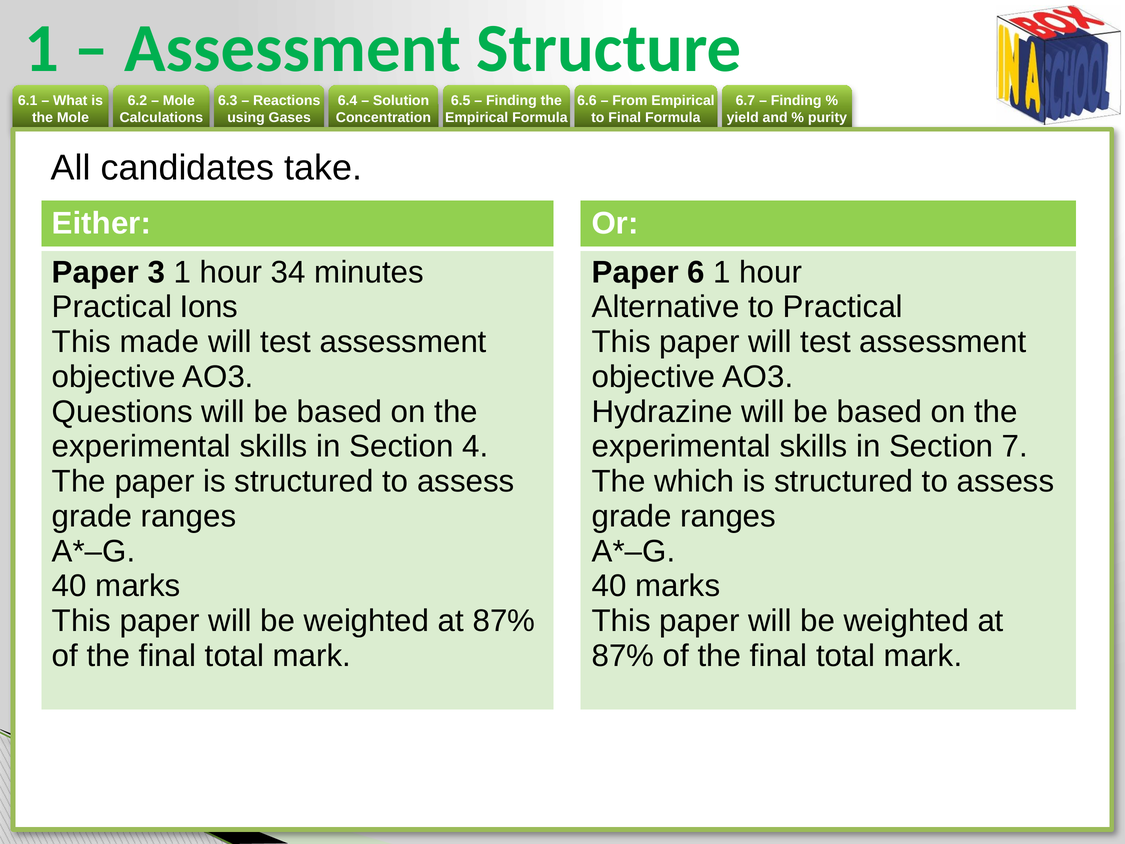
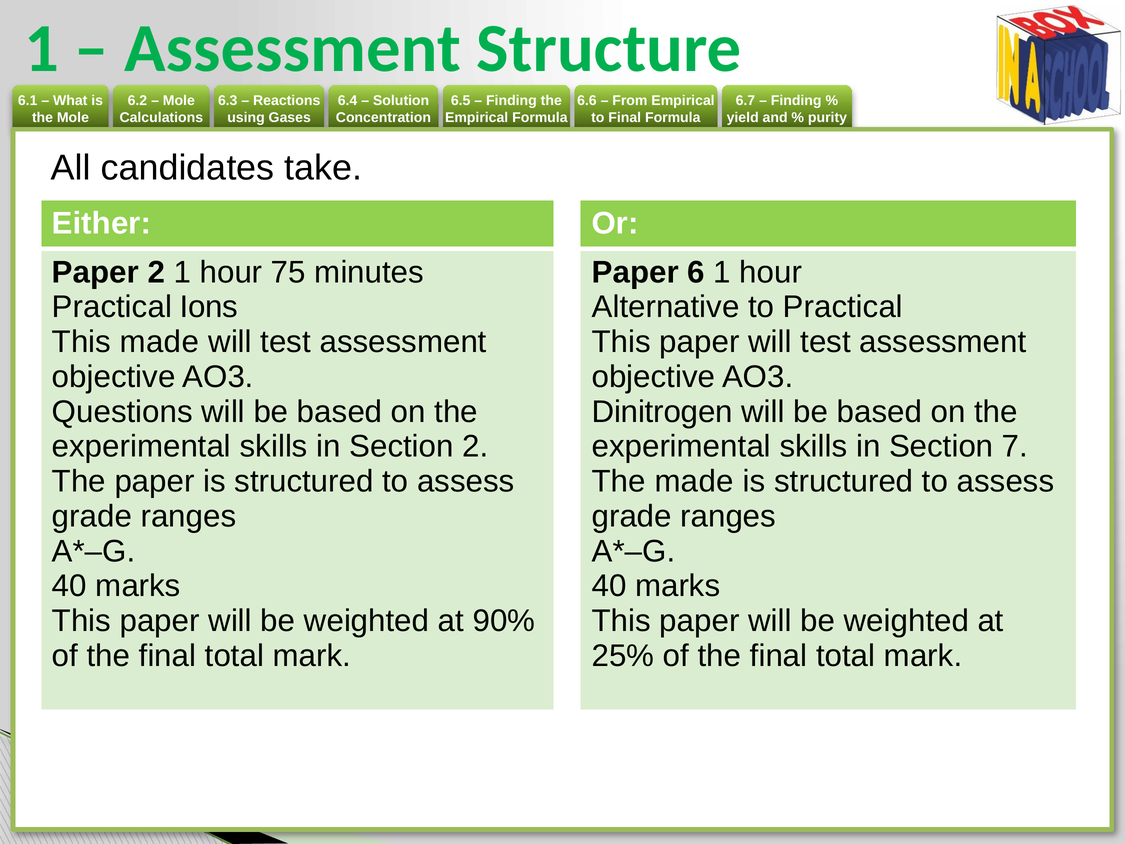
Paper 3: 3 -> 2
34: 34 -> 75
Hydrazine: Hydrazine -> Dinitrogen
Section 4: 4 -> 2
The which: which -> made
87% at (504, 621): 87% -> 90%
87% at (623, 656): 87% -> 25%
